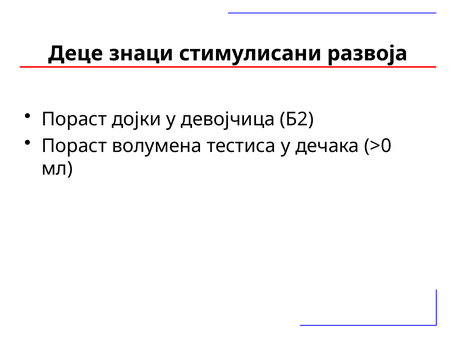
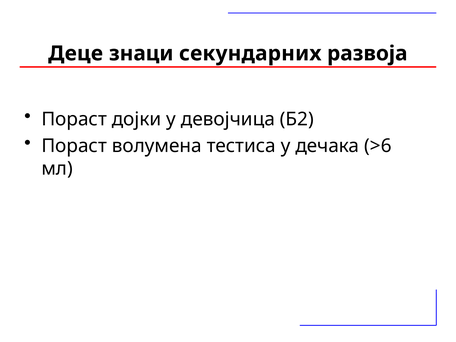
стимулисани: стимулисани -> секундарних
>0: >0 -> >6
